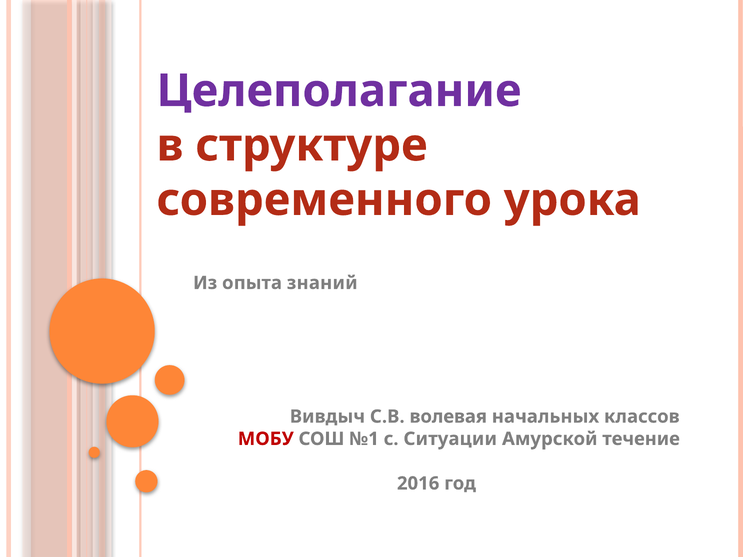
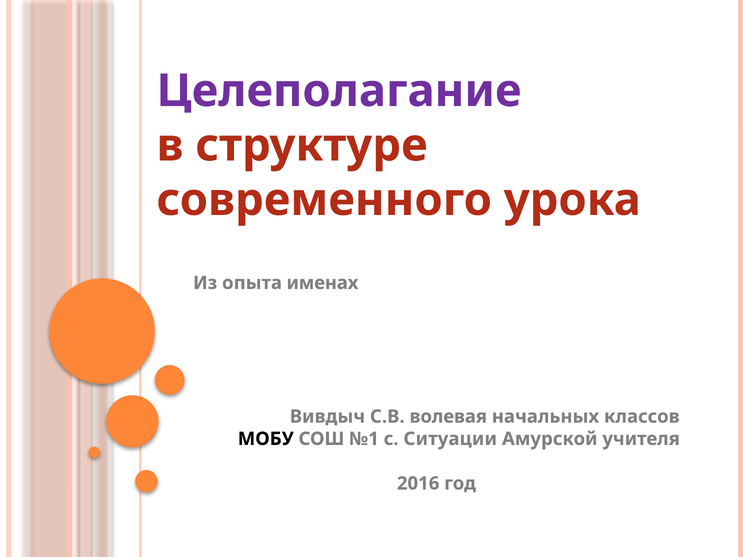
знаний: знаний -> именах
МОБУ colour: red -> black
течение: течение -> учителя
